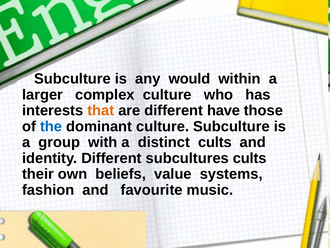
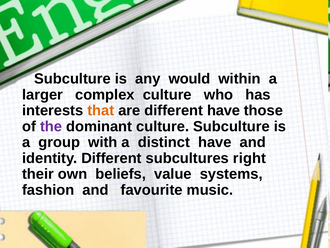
the colour: blue -> purple
distinct cults: cults -> have
subcultures cults: cults -> right
